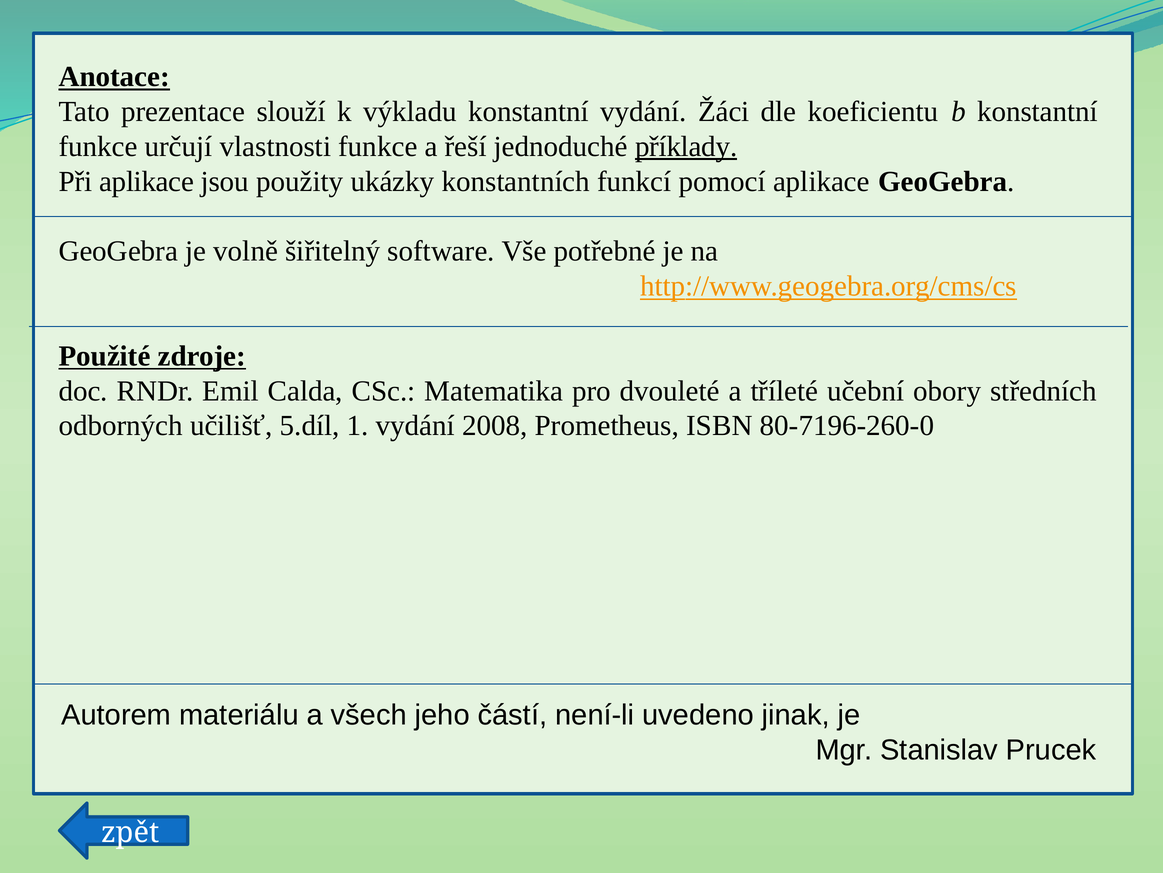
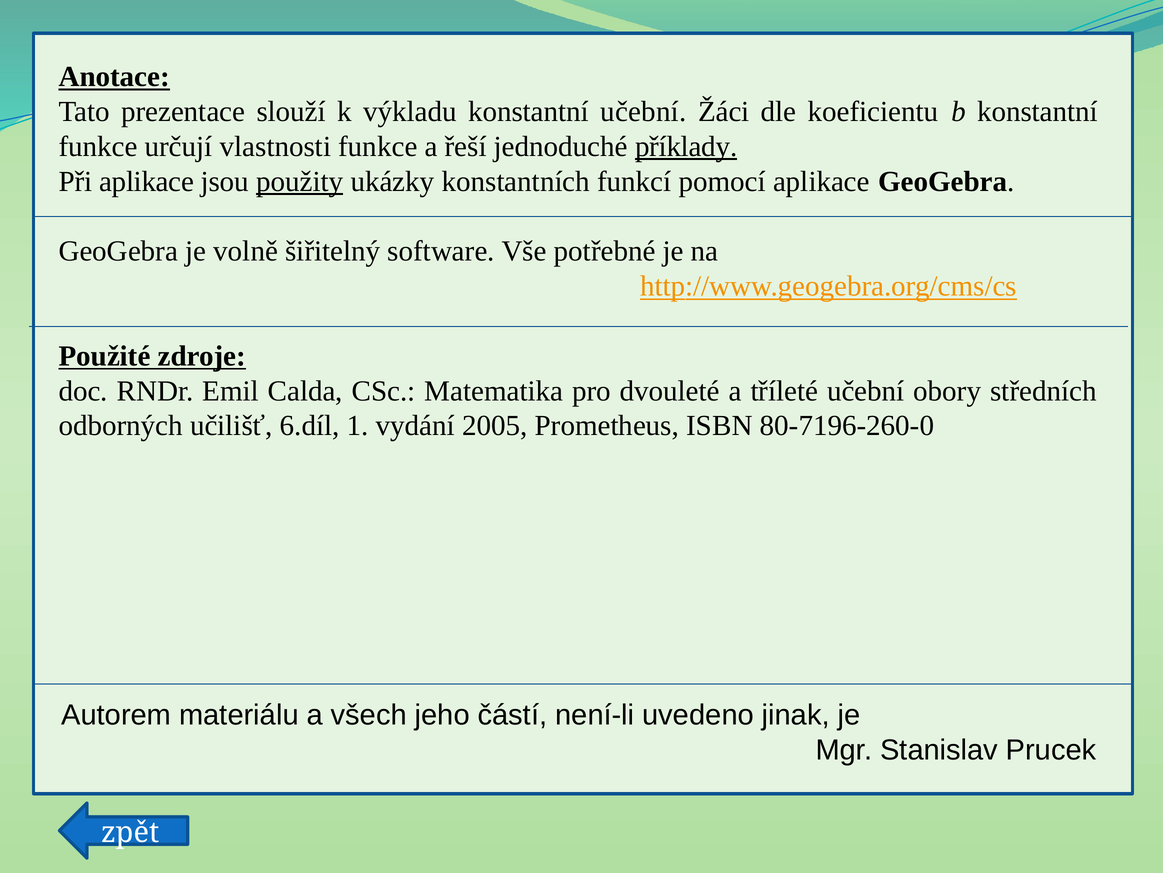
konstantní vydání: vydání -> učební
použity underline: none -> present
5.díl: 5.díl -> 6.díl
2008: 2008 -> 2005
